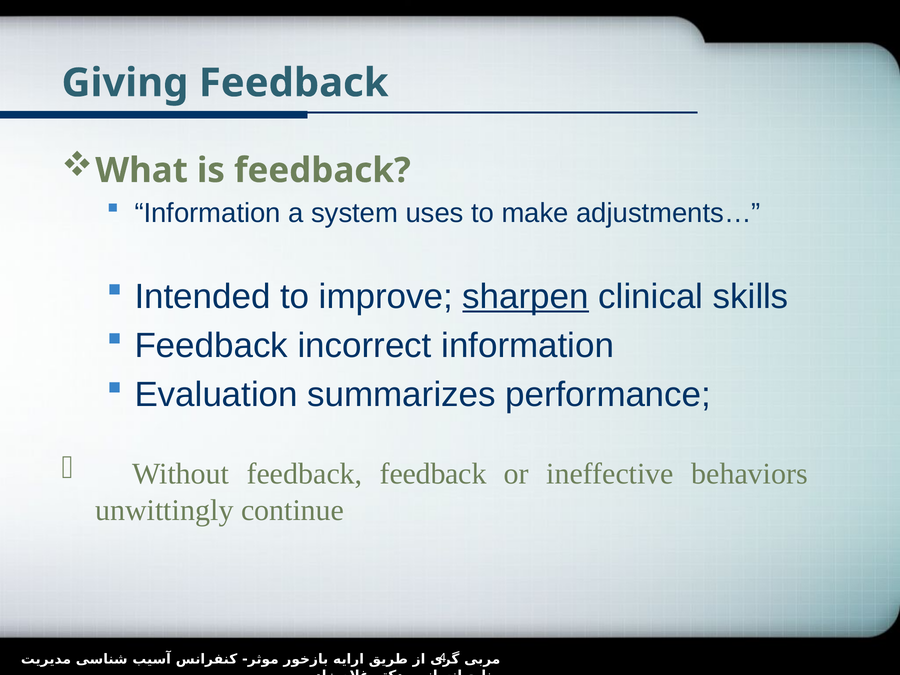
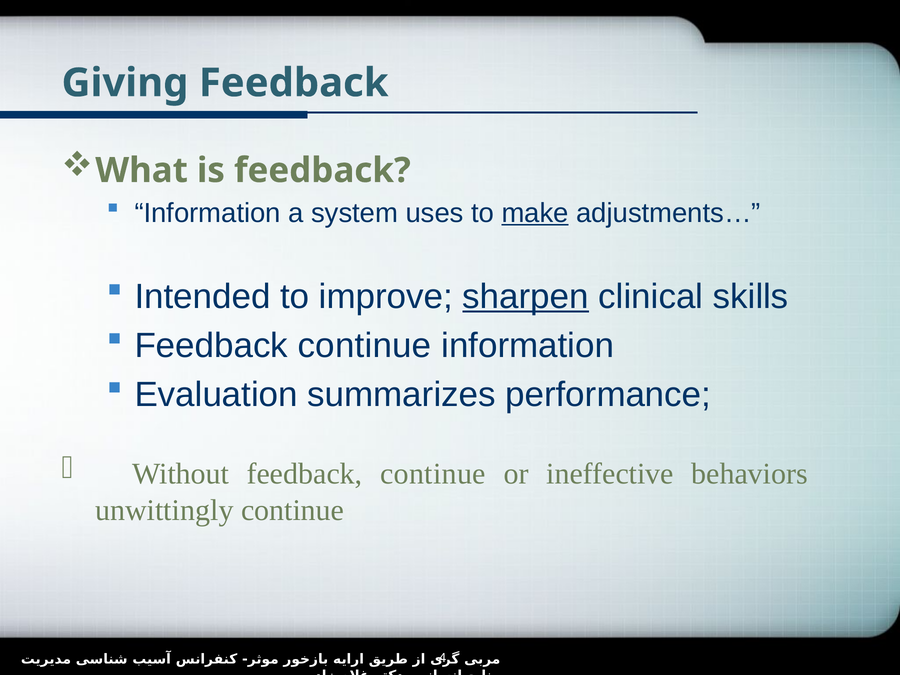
make underline: none -> present
incorrect at (365, 346): incorrect -> continue
Without feedback feedback: feedback -> continue
